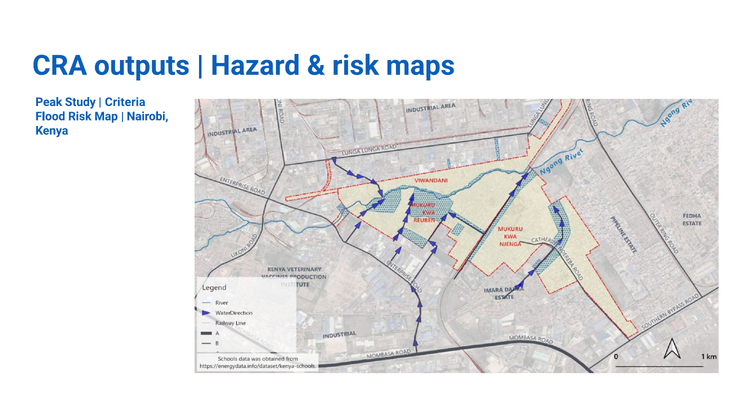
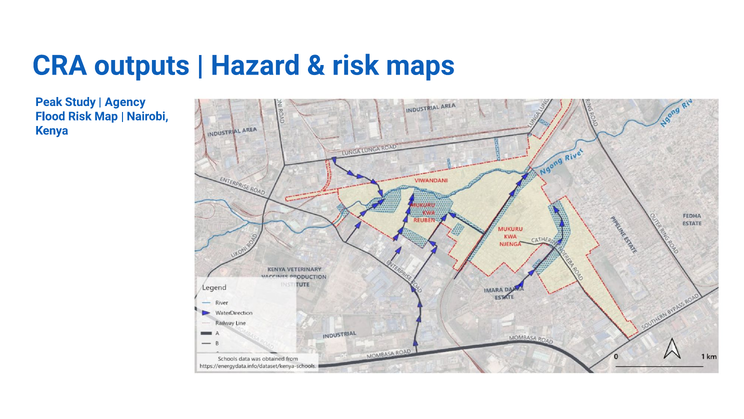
Criteria: Criteria -> Agency
